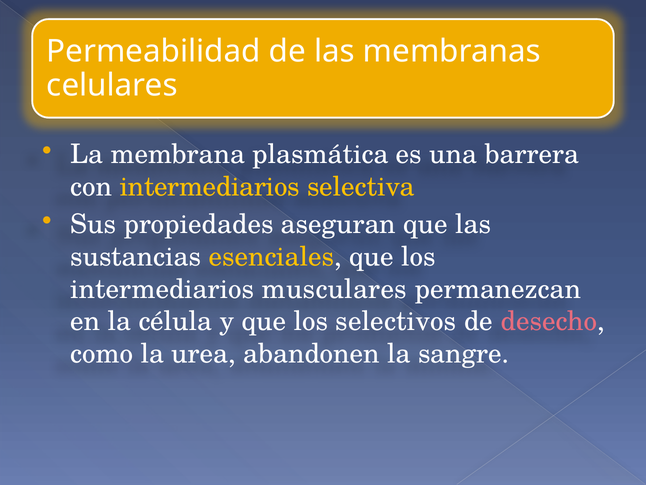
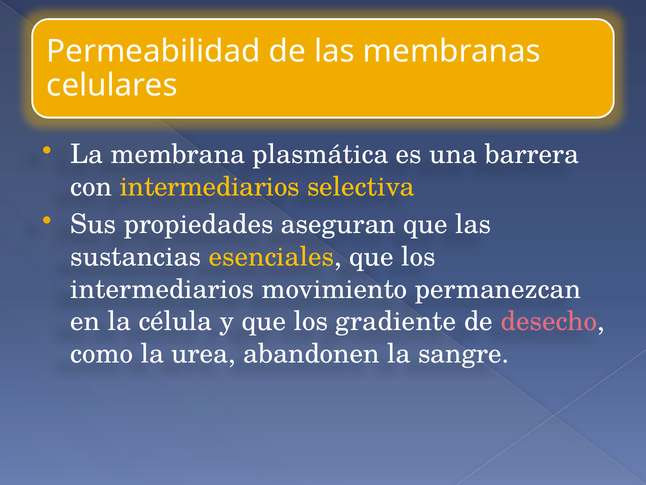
musculares: musculares -> movimiento
selectivos: selectivos -> gradiente
